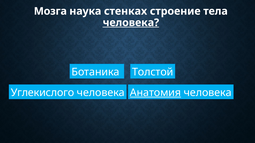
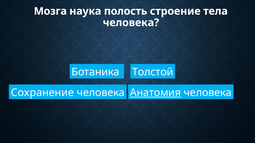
стенках: стенках -> полость
человека at (131, 23) underline: present -> none
Углекислого: Углекислого -> Сохранение
